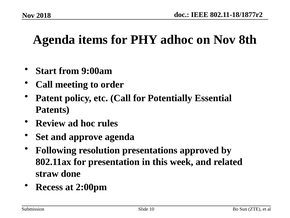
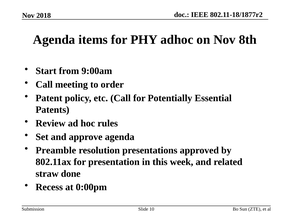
Following: Following -> Preamble
2:00pm: 2:00pm -> 0:00pm
